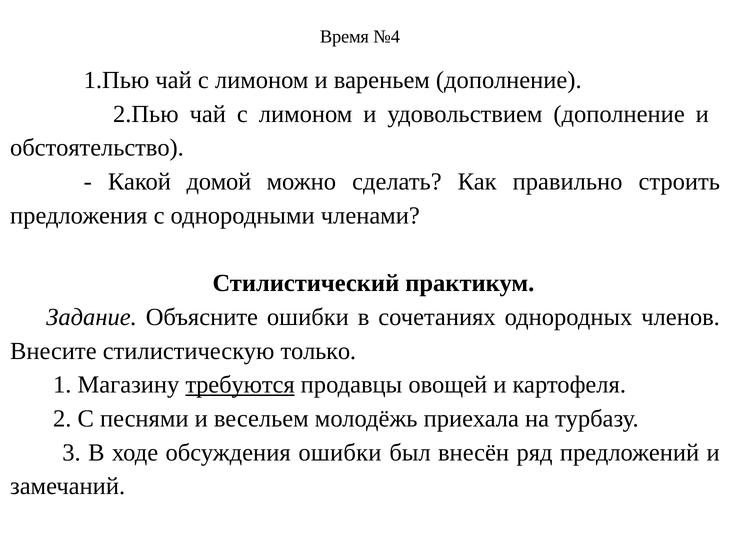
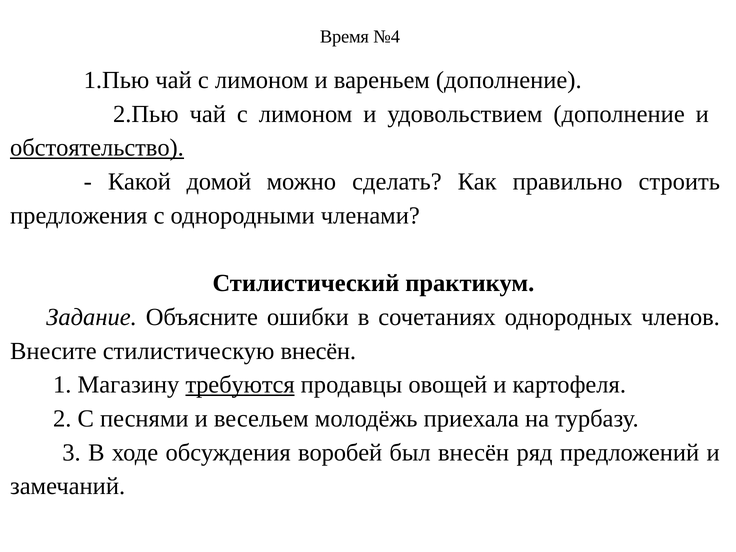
обстоятельство underline: none -> present
стилистическую только: только -> внесён
обсуждения ошибки: ошибки -> воробей
